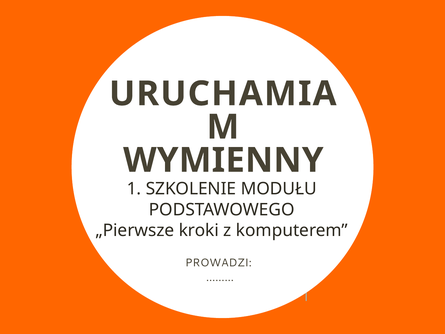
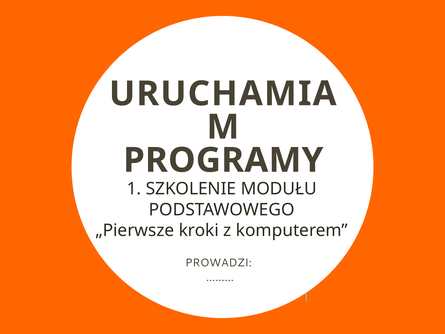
WYMIENNY: WYMIENNY -> PROGRAMY
